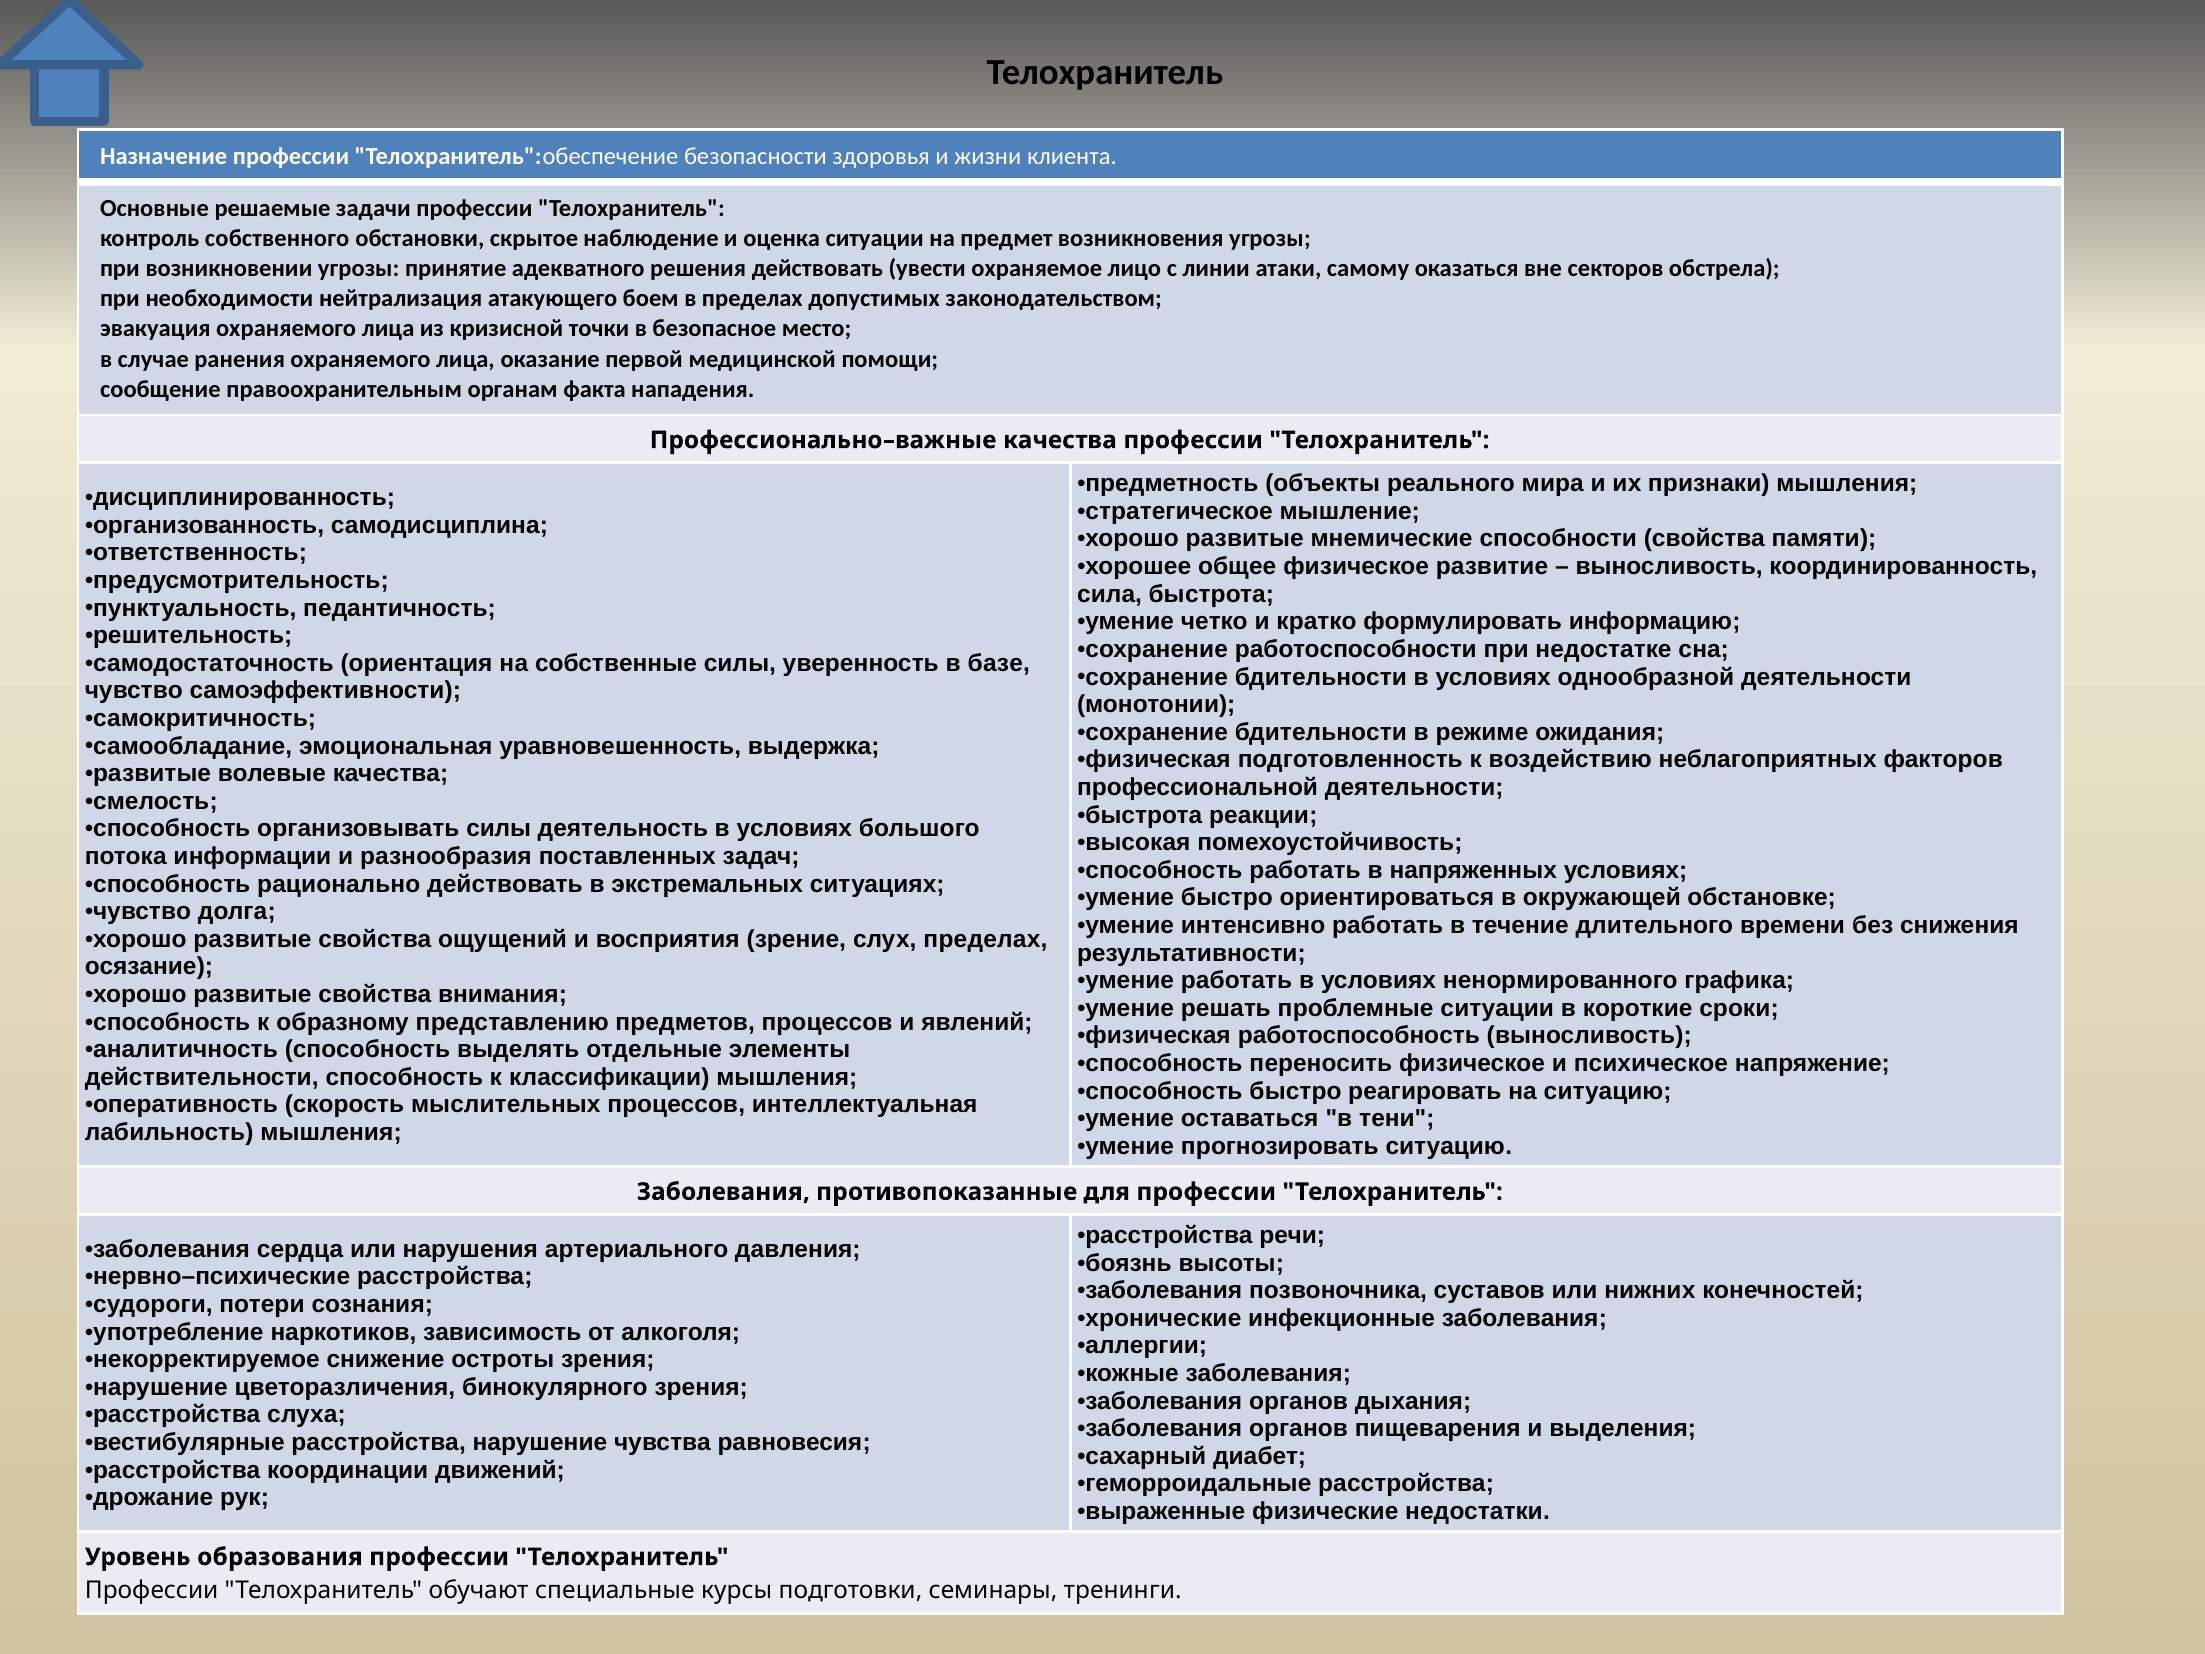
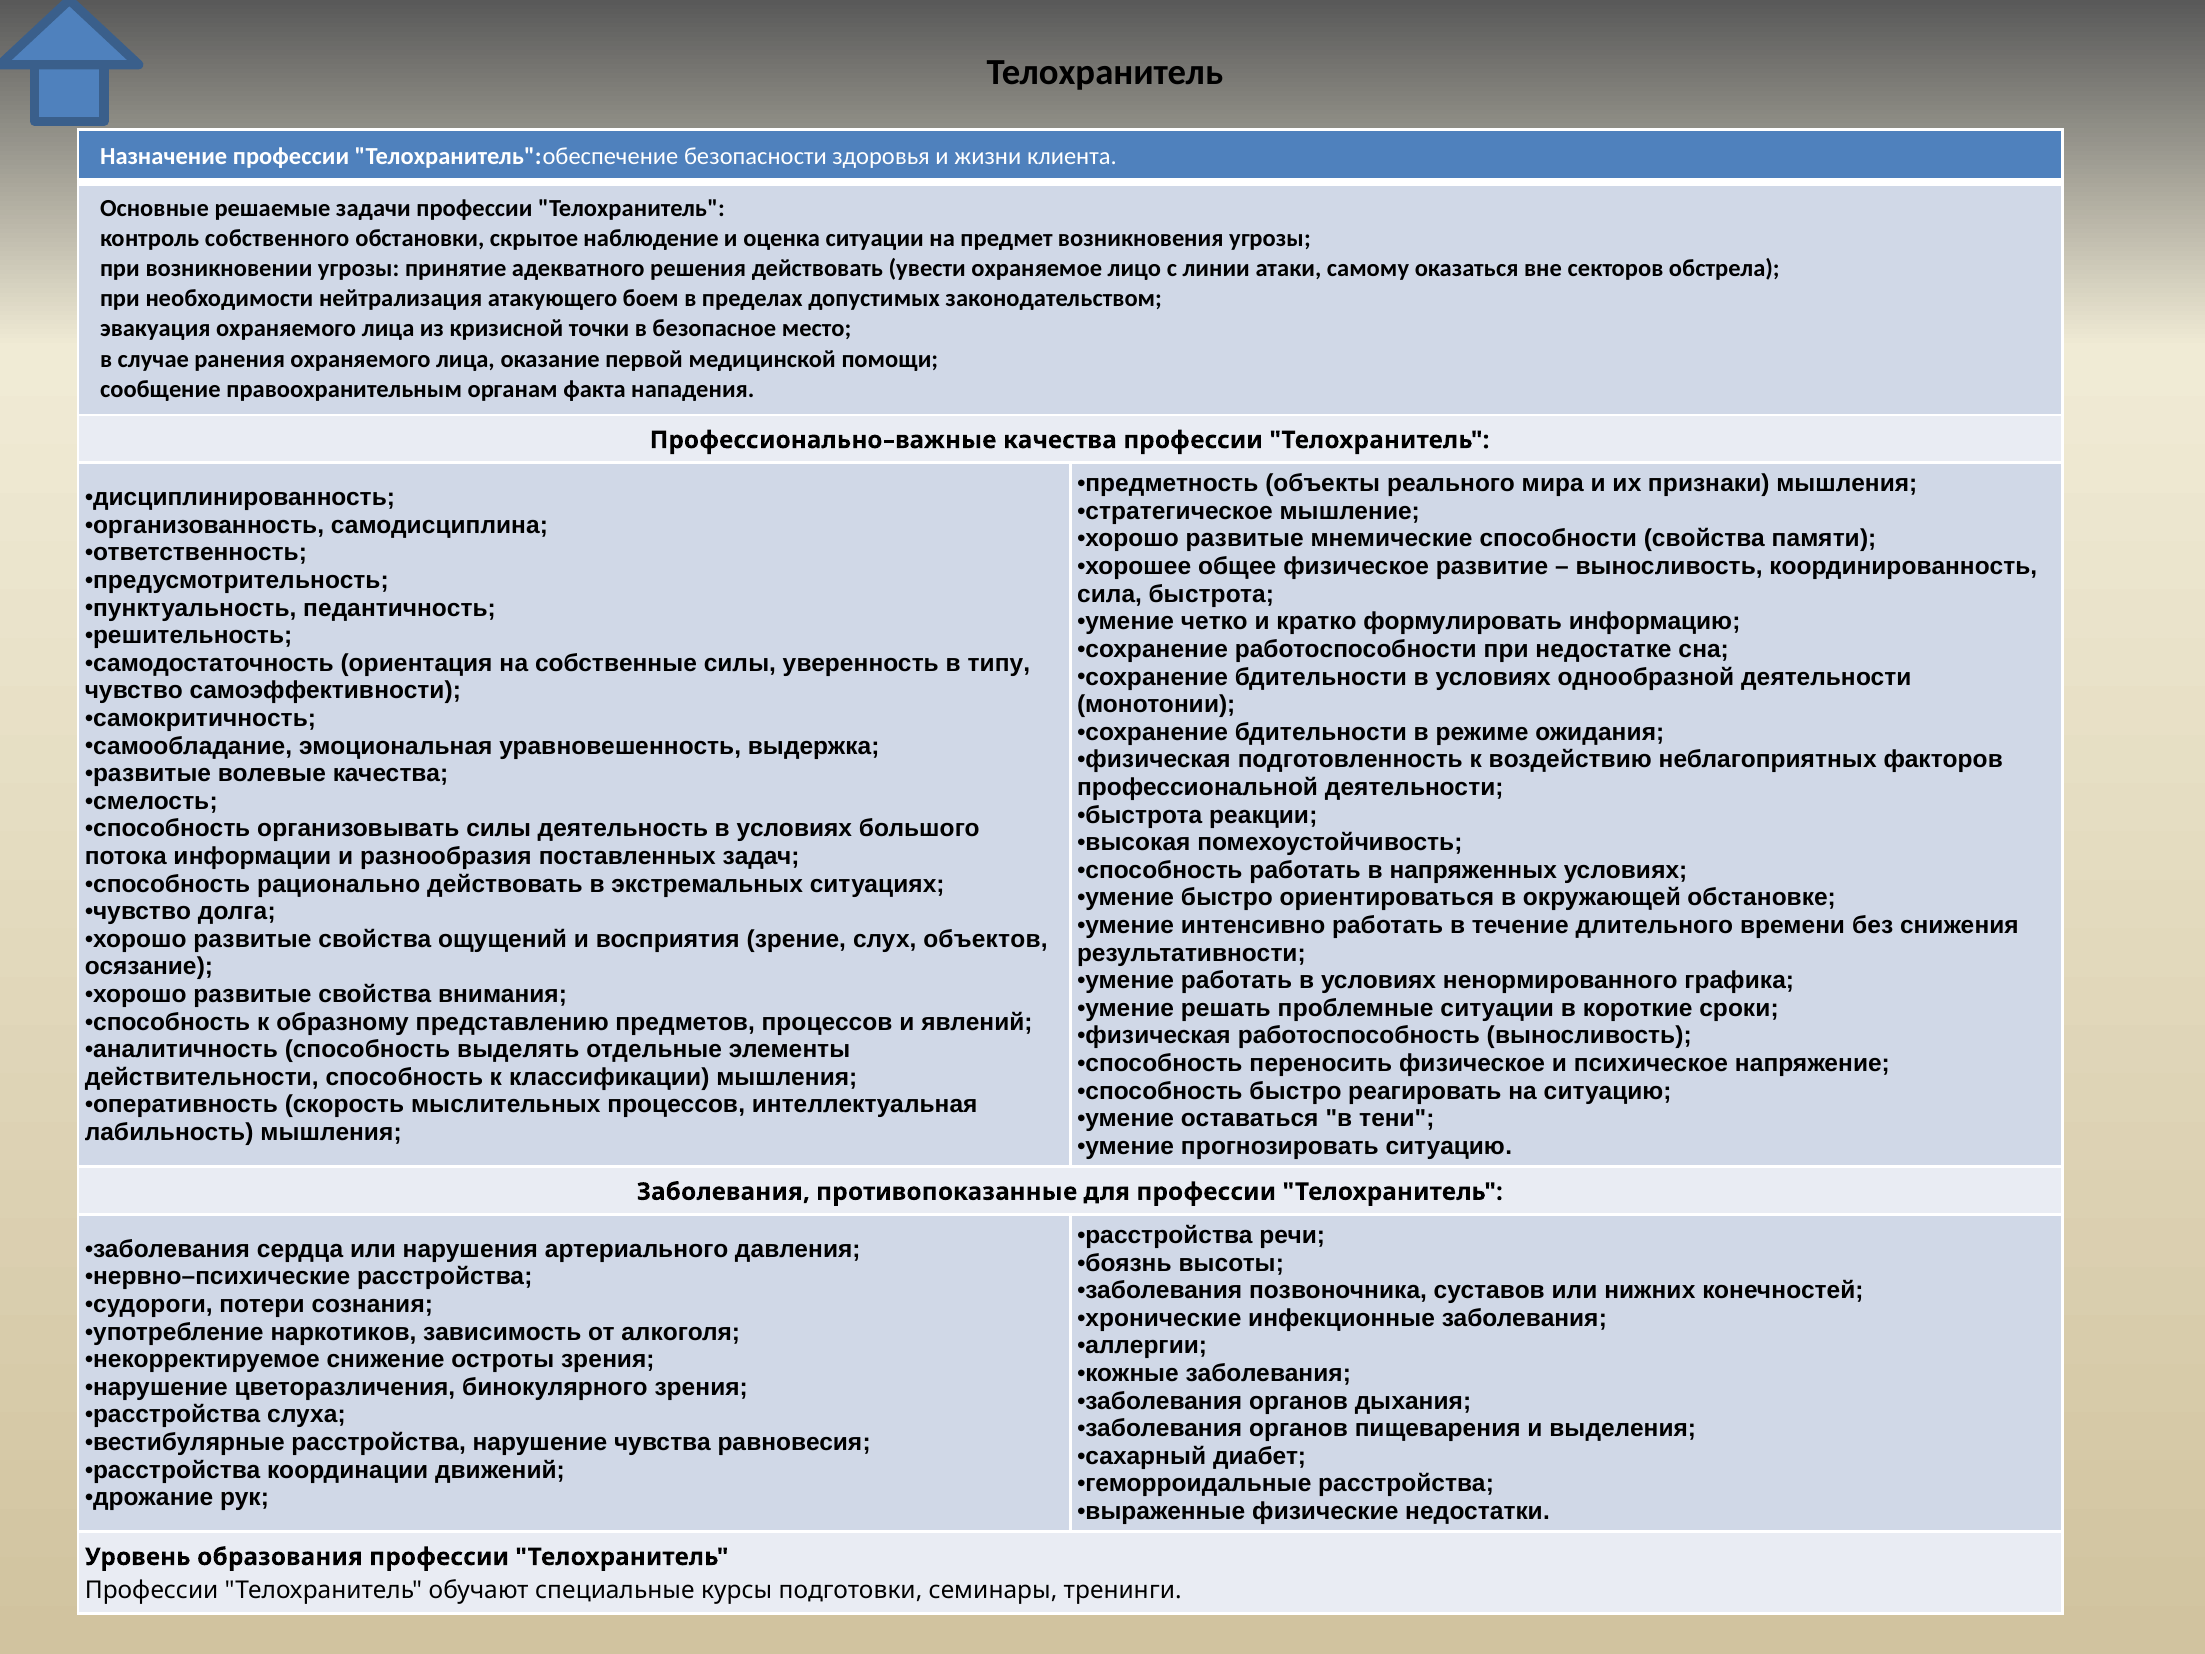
базе: базе -> типу
слух пределах: пределах -> объектов
